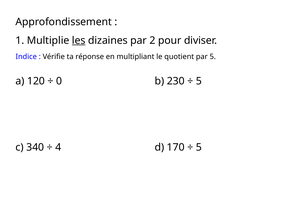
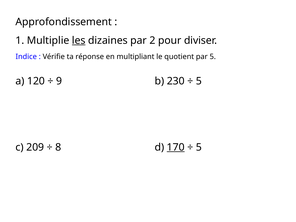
0: 0 -> 9
340: 340 -> 209
4: 4 -> 8
170 underline: none -> present
